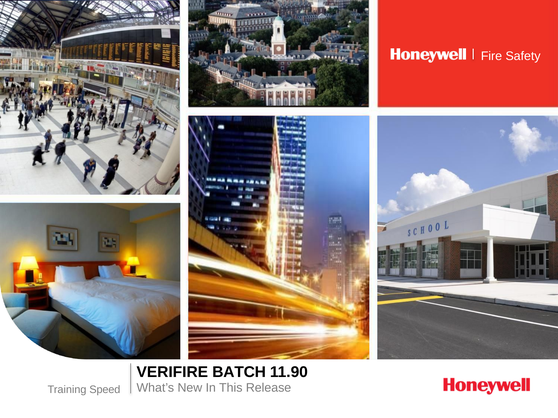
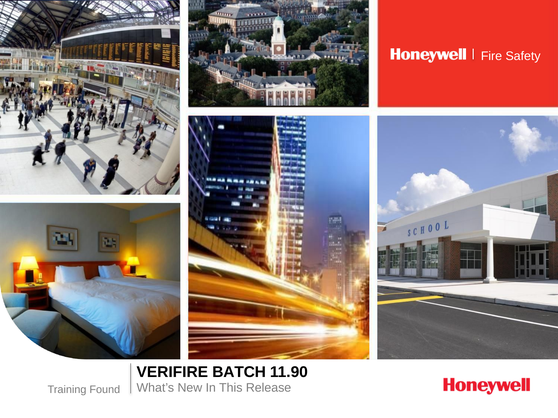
Speed: Speed -> Found
